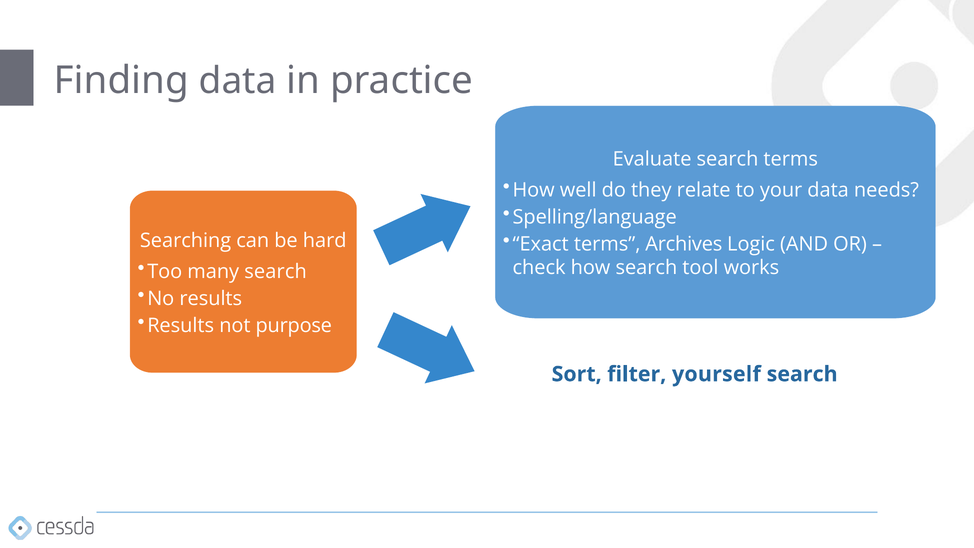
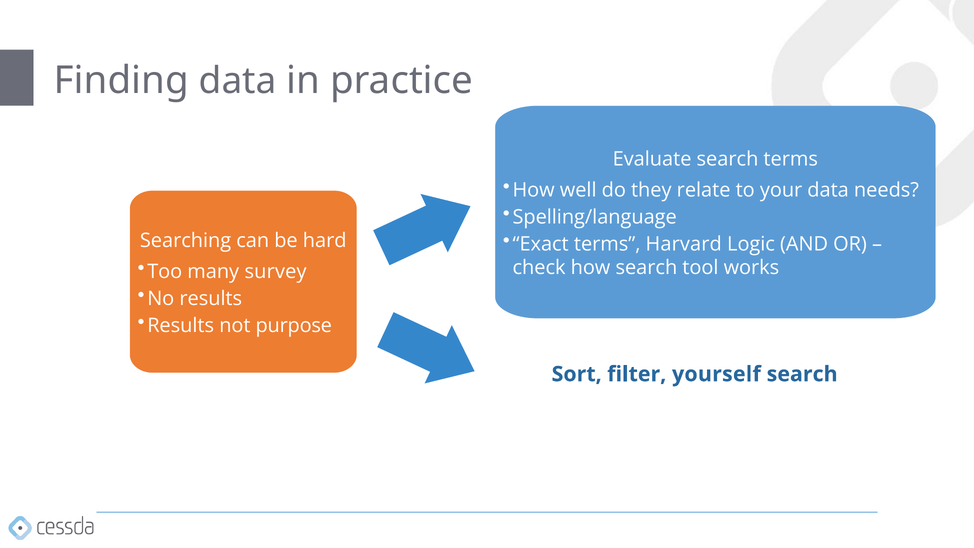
Archives: Archives -> Harvard
many search: search -> survey
